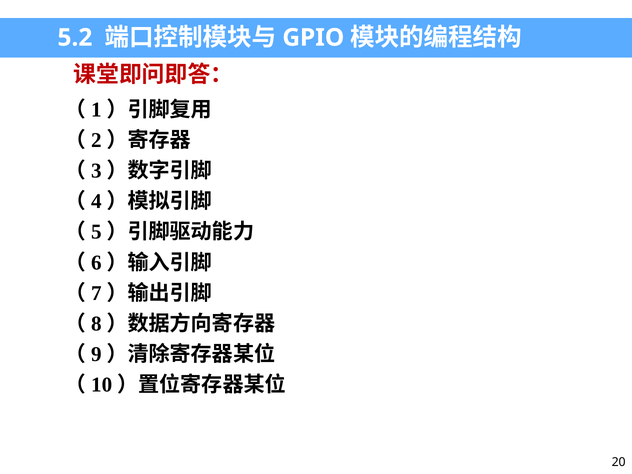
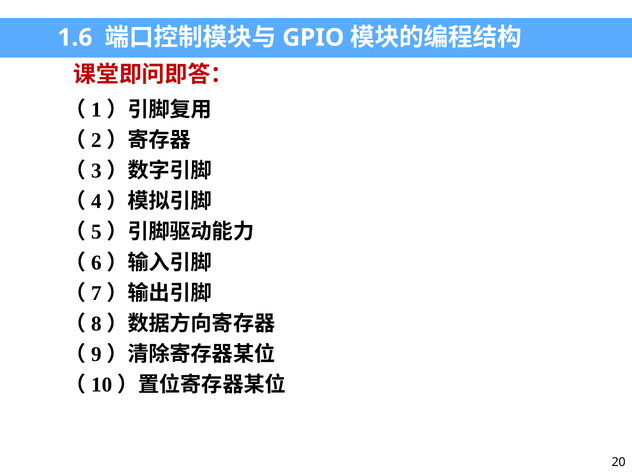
5.2: 5.2 -> 1.6
